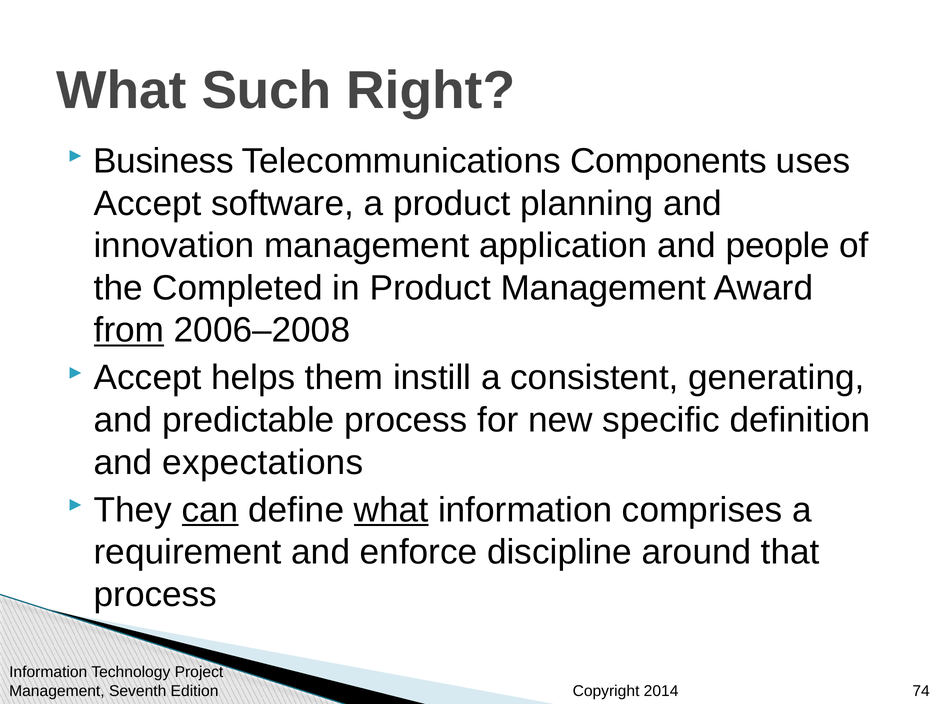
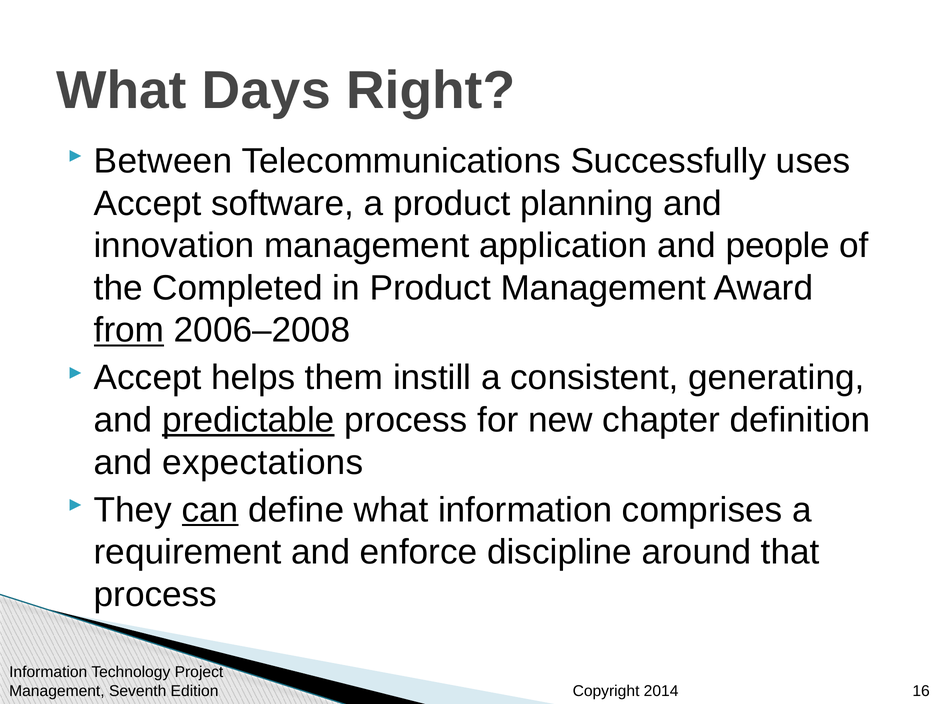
Such: Such -> Days
Business: Business -> Between
Components: Components -> Successfully
predictable underline: none -> present
specific: specific -> chapter
what at (391, 510) underline: present -> none
74: 74 -> 16
